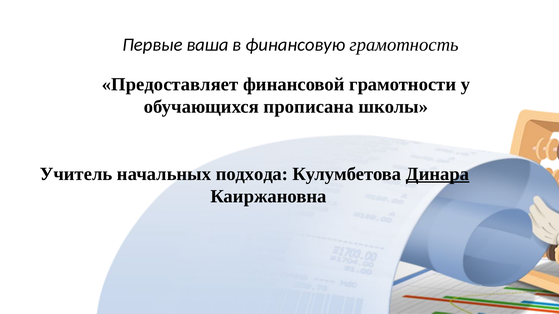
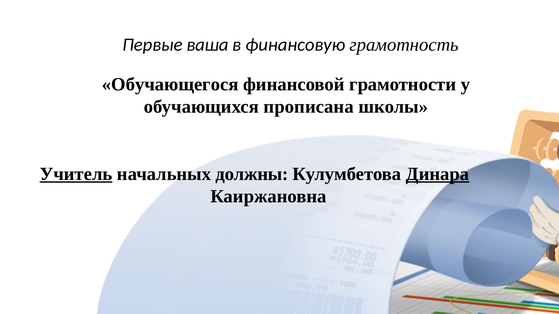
Предоставляет: Предоставляет -> Обучающегося
Учитель underline: none -> present
подхода: подхода -> должны
